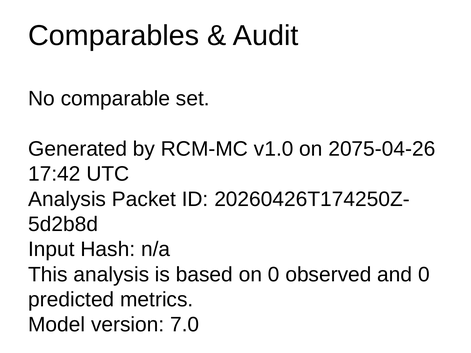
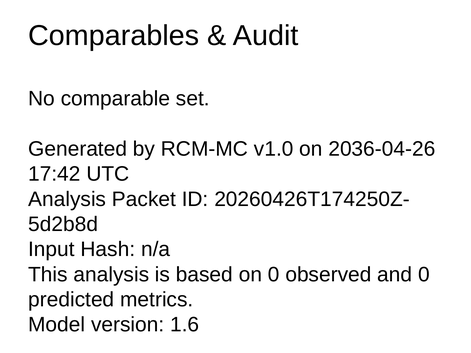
2075-04-26: 2075-04-26 -> 2036-04-26
7.0: 7.0 -> 1.6
